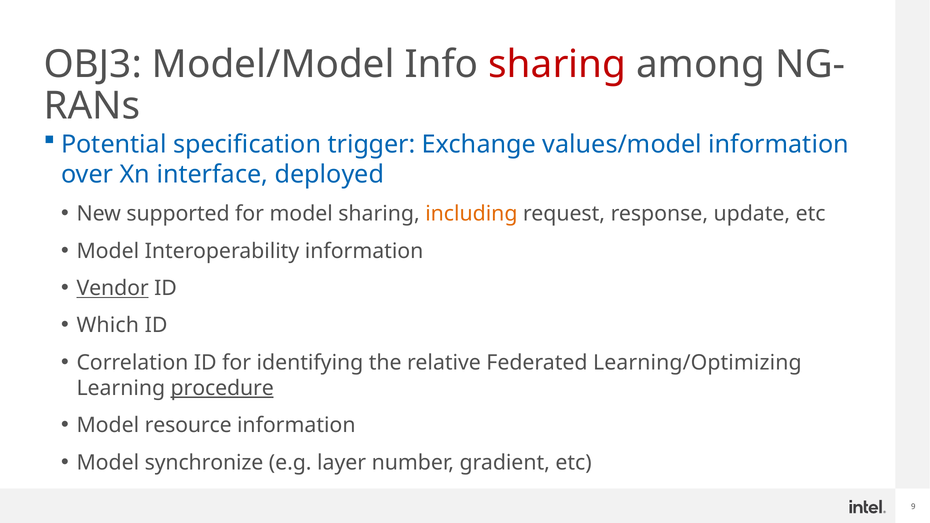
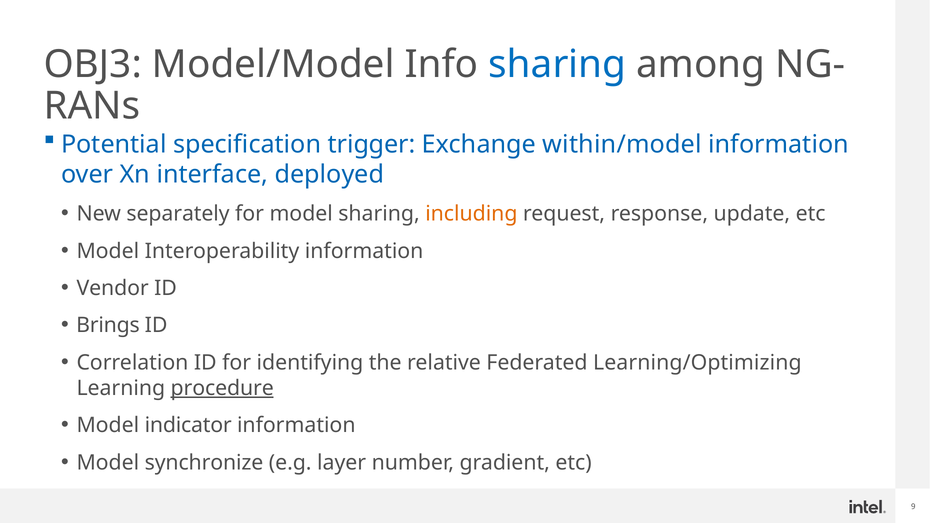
sharing at (557, 64) colour: red -> blue
values/model: values/model -> within/model
supported: supported -> separately
Vendor underline: present -> none
Which: Which -> Brings
resource: resource -> indicator
